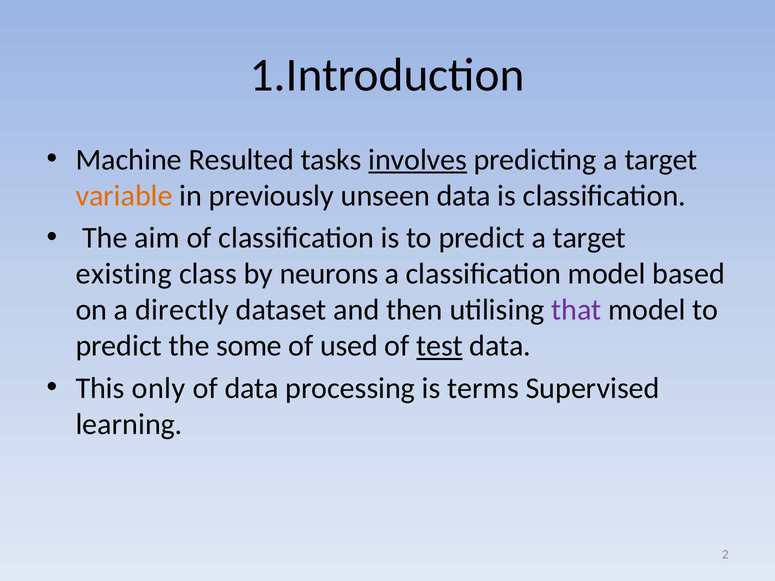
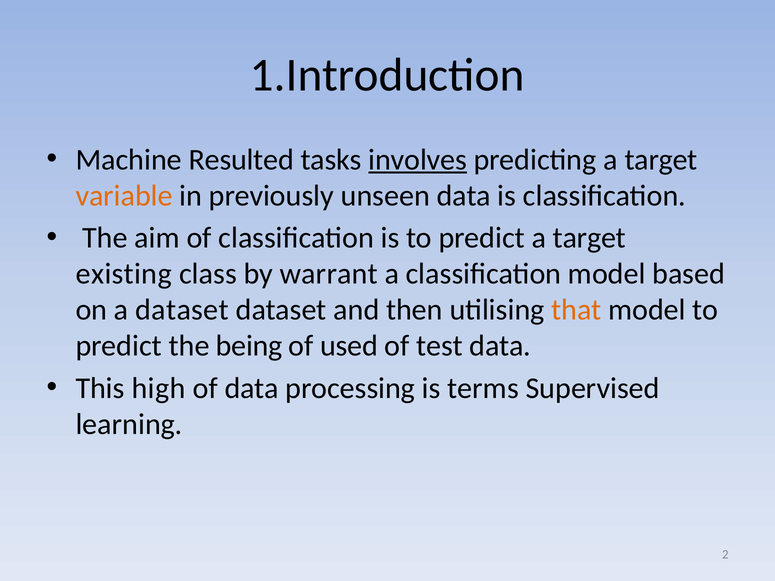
neurons: neurons -> warrant
a directly: directly -> dataset
that colour: purple -> orange
some: some -> being
test underline: present -> none
only: only -> high
